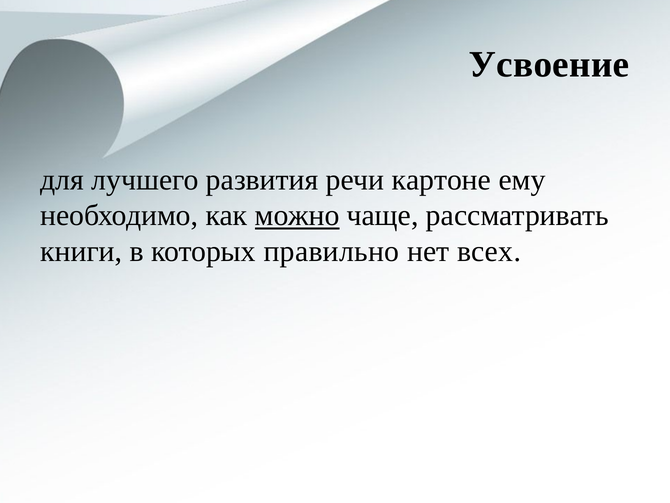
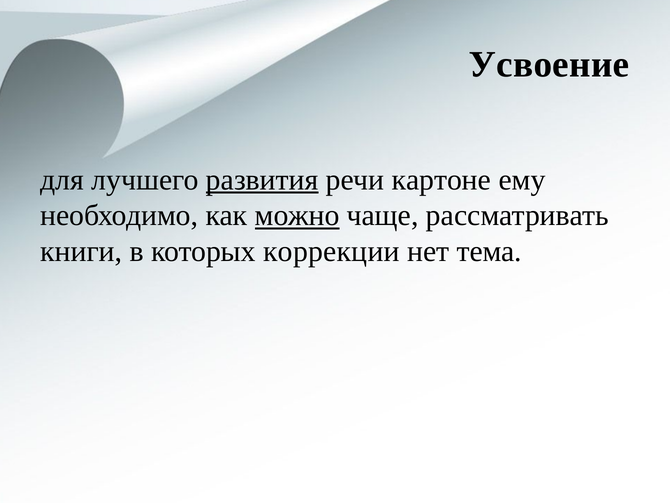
развития underline: none -> present
правильно: правильно -> коррекции
всех: всех -> тема
